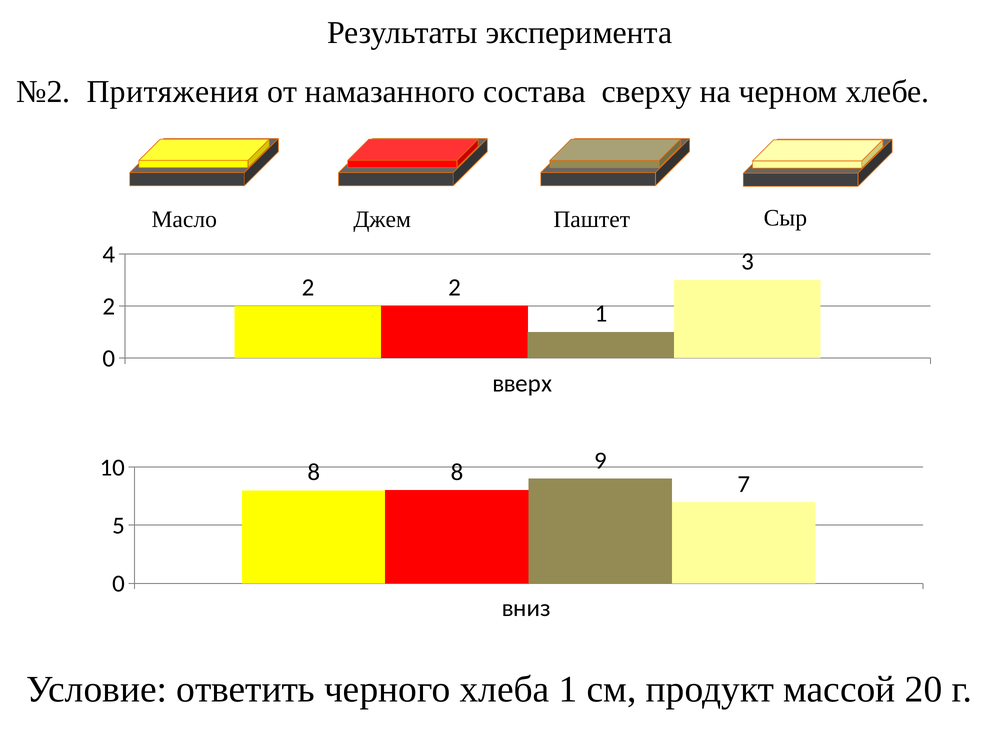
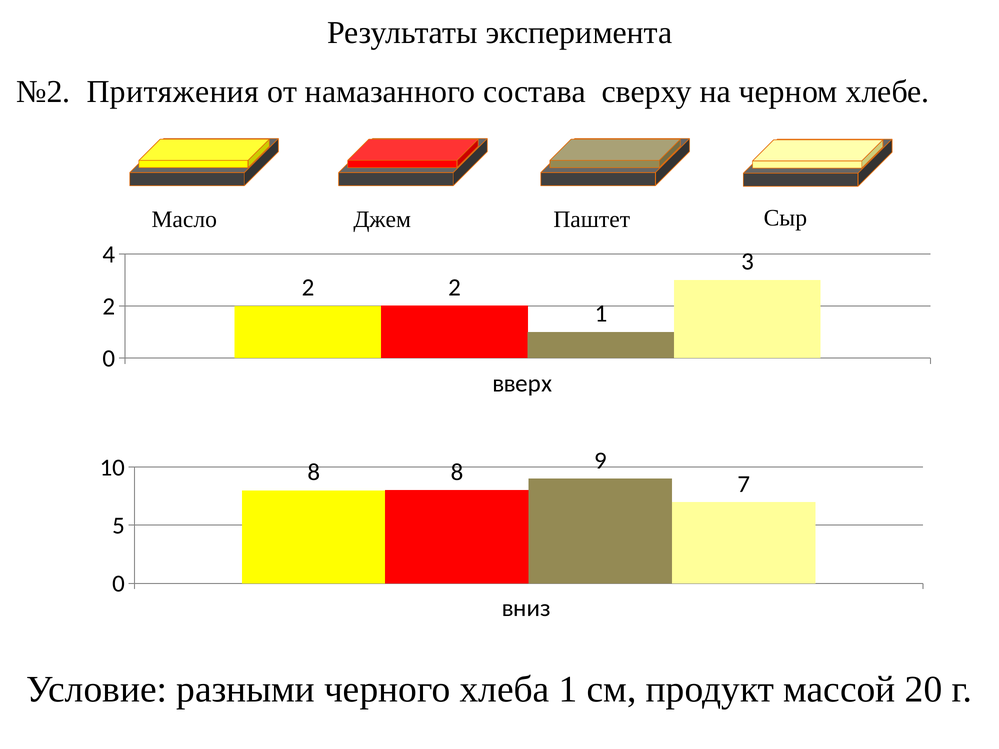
ответить: ответить -> разными
